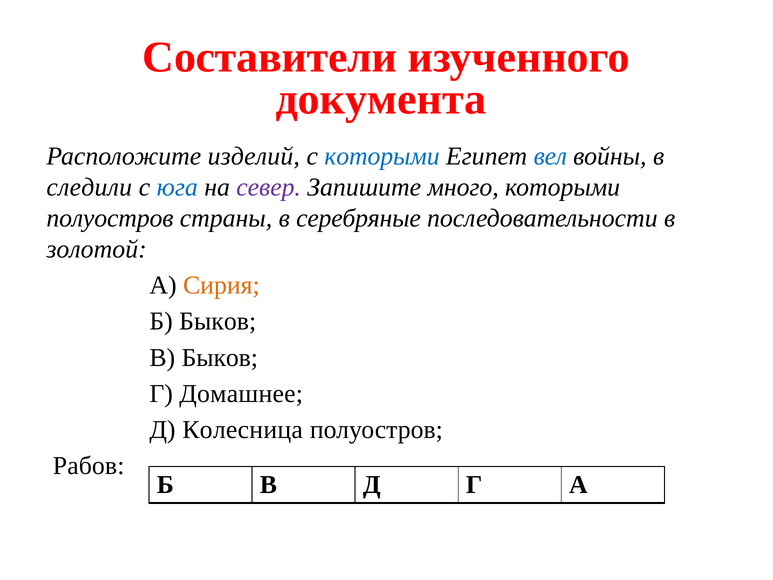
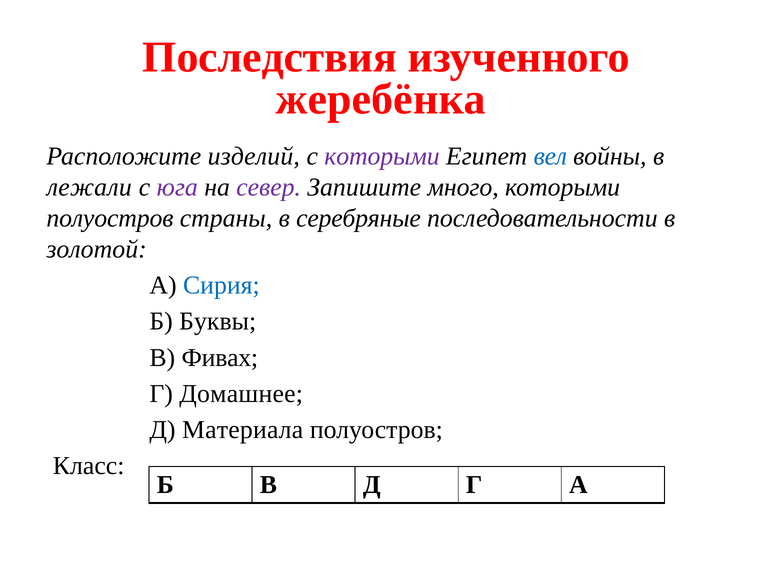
Составители: Составители -> Последствия
документа: документа -> жеребёнка
которыми at (382, 156) colour: blue -> purple
следили: следили -> лежали
юга colour: blue -> purple
Сирия colour: orange -> blue
Б Быков: Быков -> Буквы
В Быков: Быков -> Фивах
Колесница: Колесница -> Материала
Рабов: Рабов -> Класс
